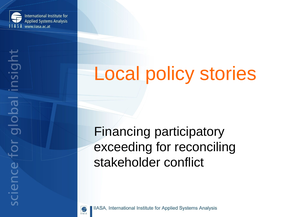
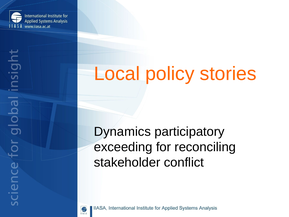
Financing: Financing -> Dynamics
